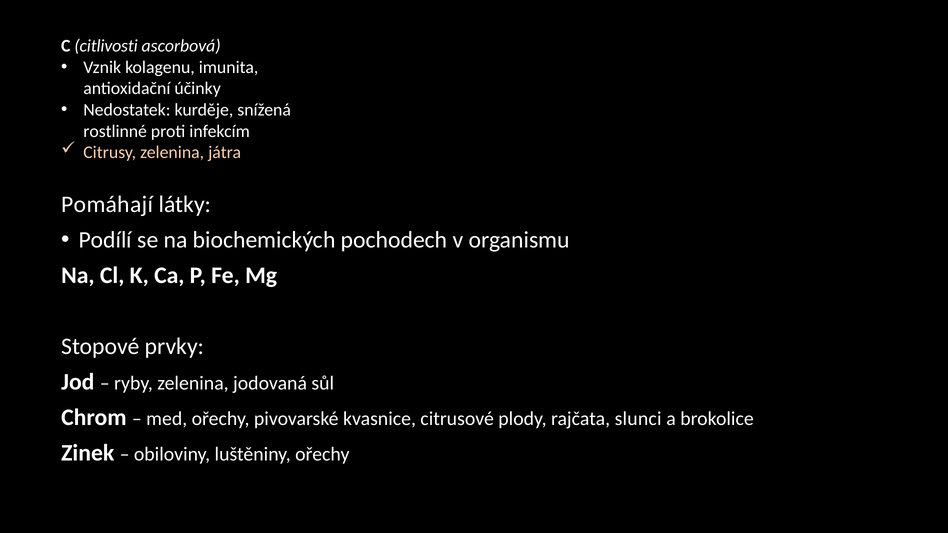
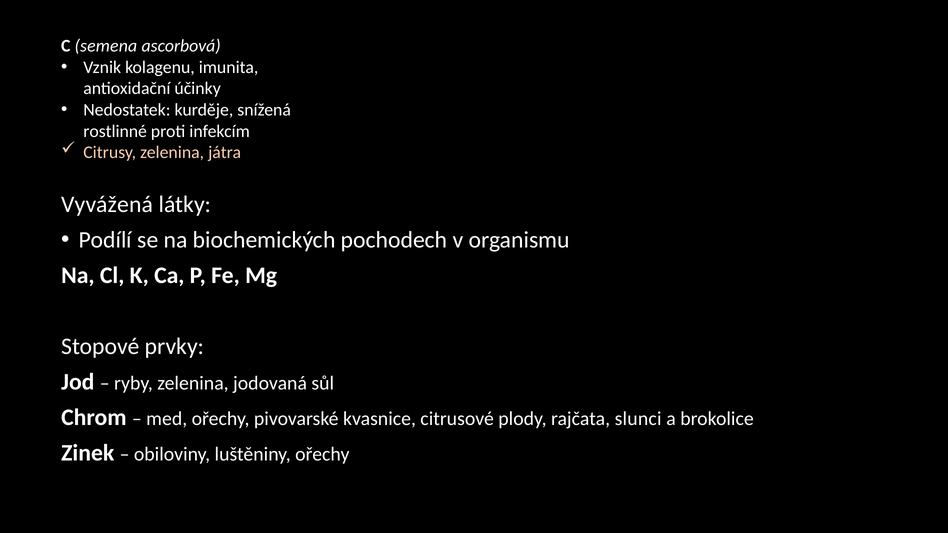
citlivosti: citlivosti -> semena
Pomáhají: Pomáhají -> Vyvážená
